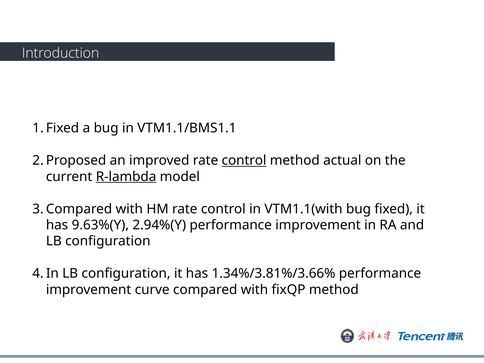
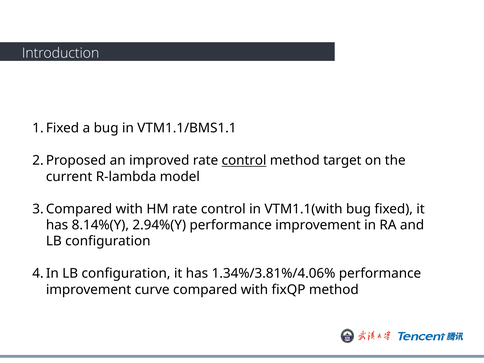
actual: actual -> target
R-lambda underline: present -> none
9.63%(Y: 9.63%(Y -> 8.14%(Y
1.34%/3.81%/3.66%: 1.34%/3.81%/3.66% -> 1.34%/3.81%/4.06%
